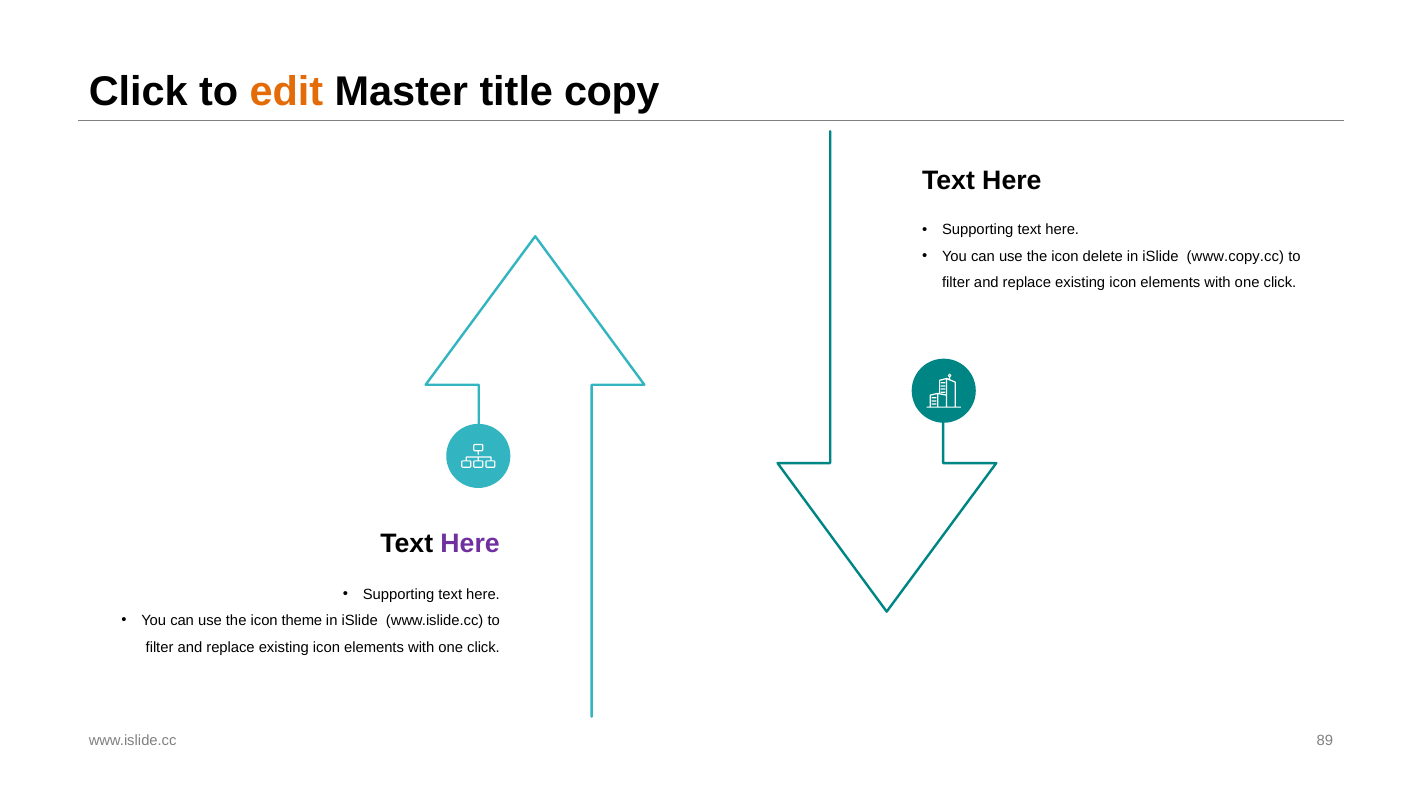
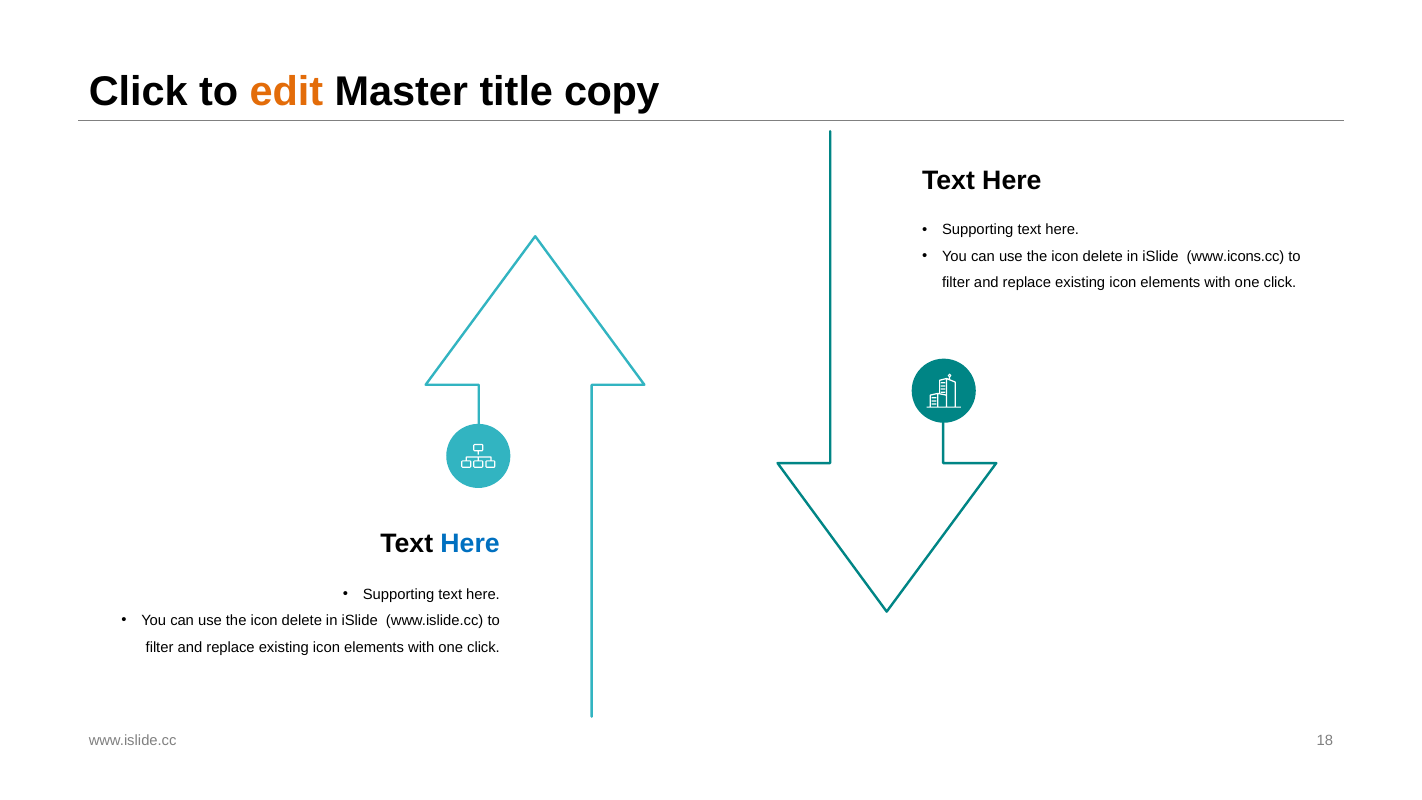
www.copy.cc: www.copy.cc -> www.icons.cc
Here at (470, 543) colour: purple -> blue
theme at (302, 621): theme -> delete
89: 89 -> 18
